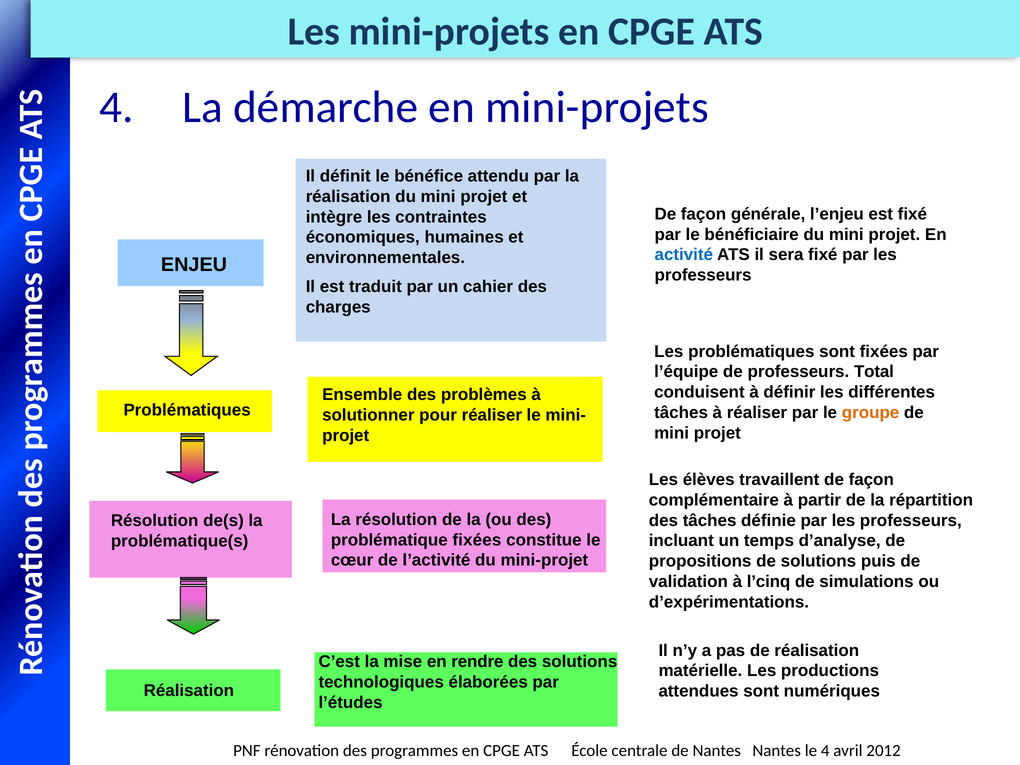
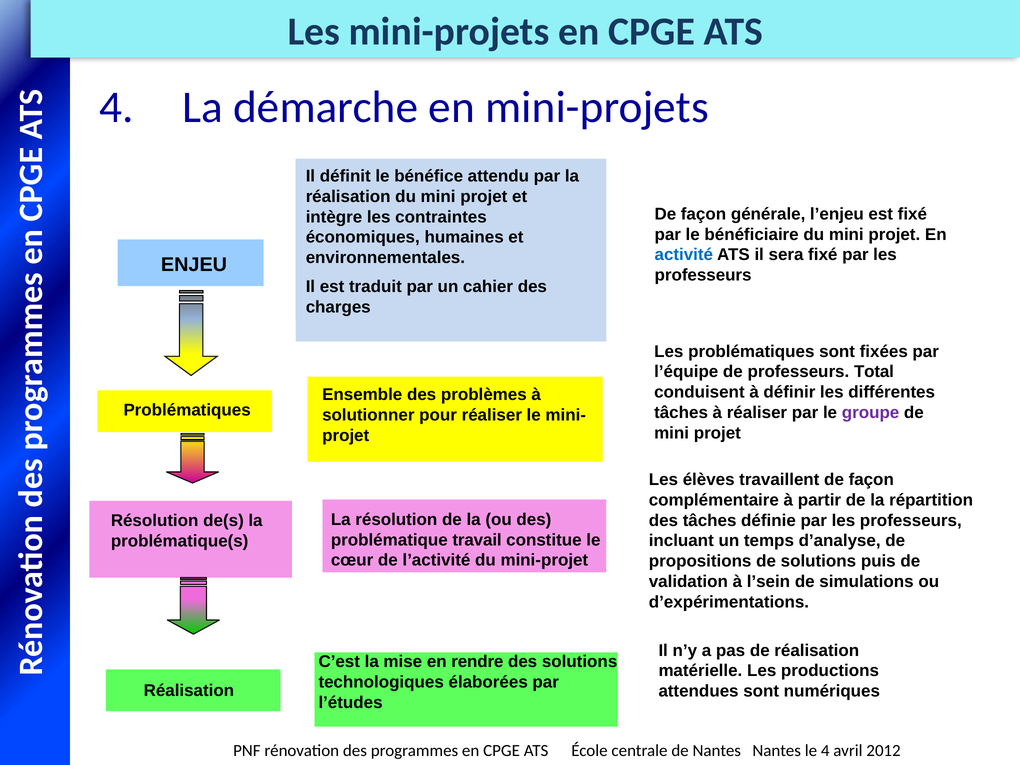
groupe colour: orange -> purple
problématique fixées: fixées -> travail
l’cinq: l’cinq -> l’sein
